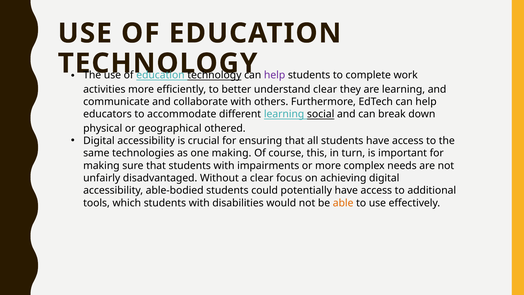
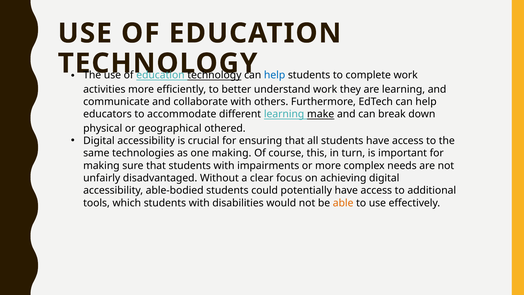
help at (275, 75) colour: purple -> blue
understand clear: clear -> work
social: social -> make
